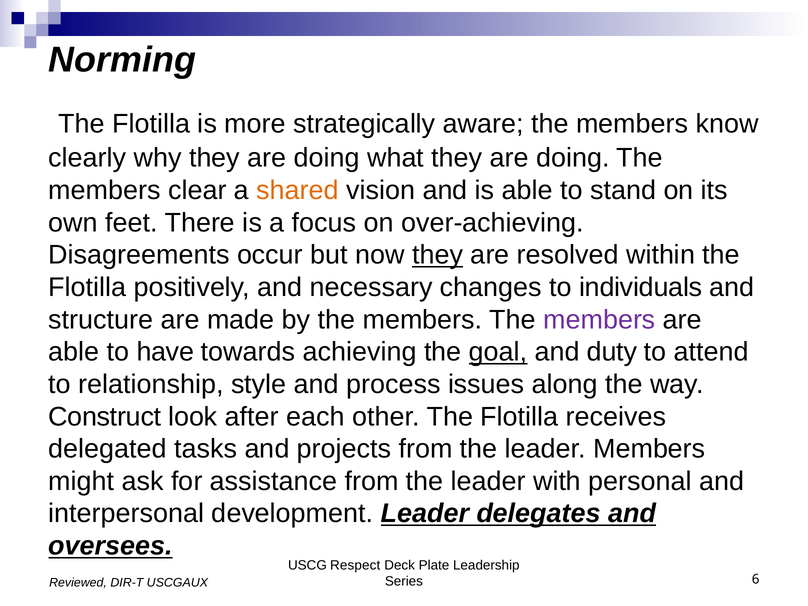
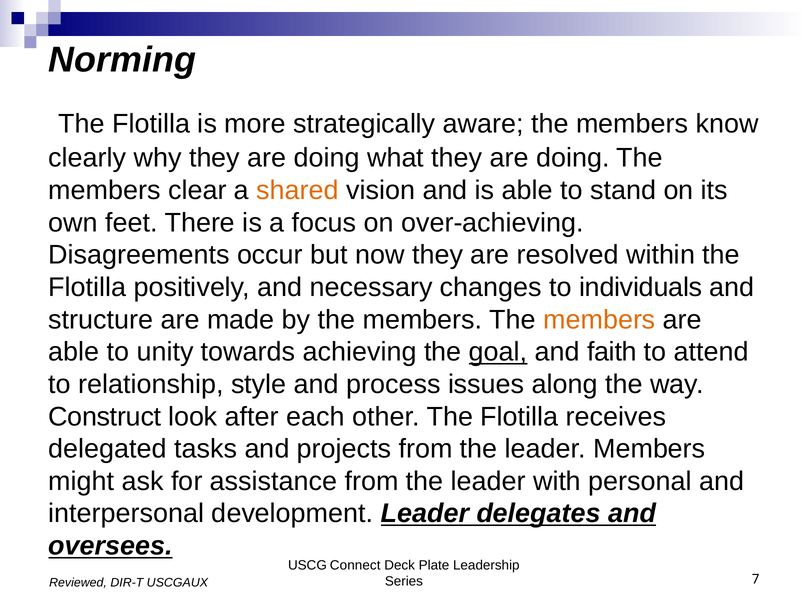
they at (438, 255) underline: present -> none
members at (599, 320) colour: purple -> orange
have: have -> unity
duty: duty -> faith
Respect: Respect -> Connect
6: 6 -> 7
